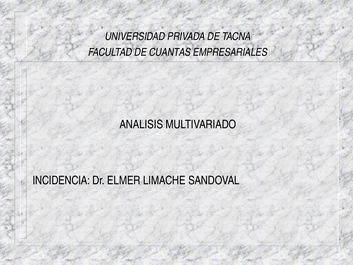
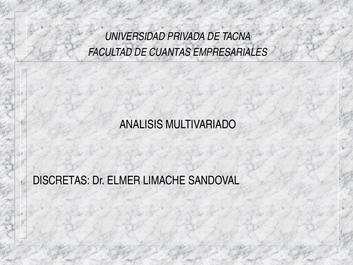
INCIDENCIA: INCIDENCIA -> DISCRETAS
